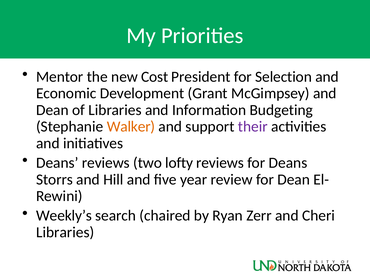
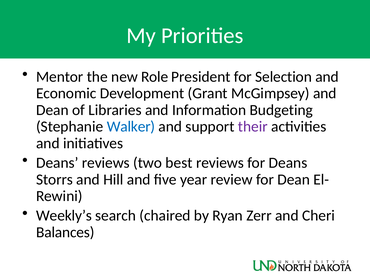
Cost: Cost -> Role
Walker colour: orange -> blue
lofty: lofty -> best
Libraries at (65, 233): Libraries -> Balances
